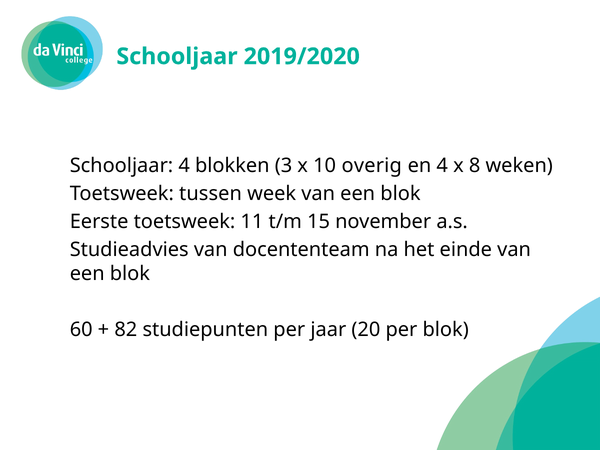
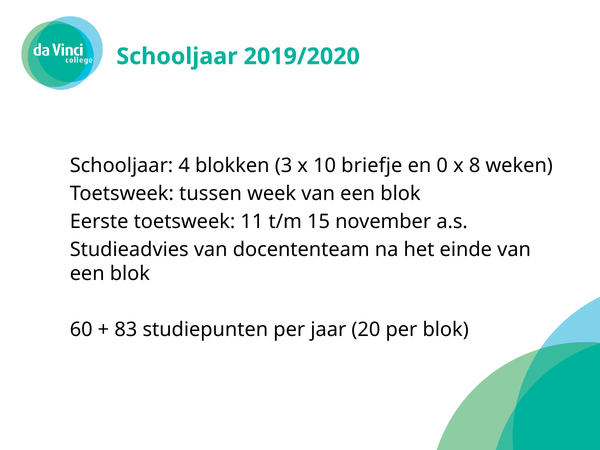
overig: overig -> briefje
en 4: 4 -> 0
82: 82 -> 83
